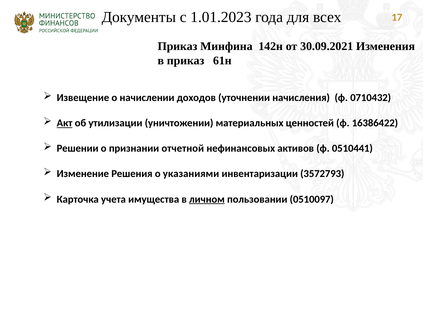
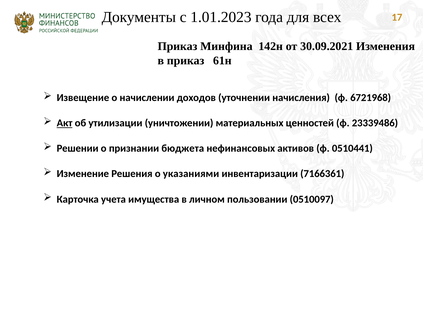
0710432: 0710432 -> 6721968
16386422: 16386422 -> 23339486
отчетной: отчетной -> бюджета
3572793: 3572793 -> 7166361
личном underline: present -> none
